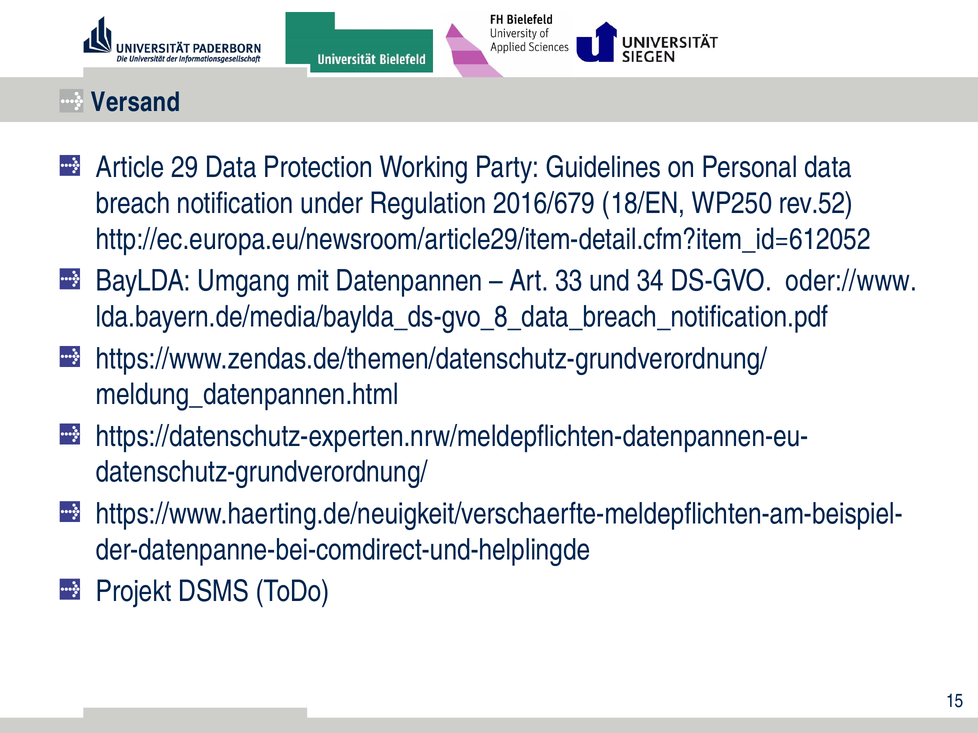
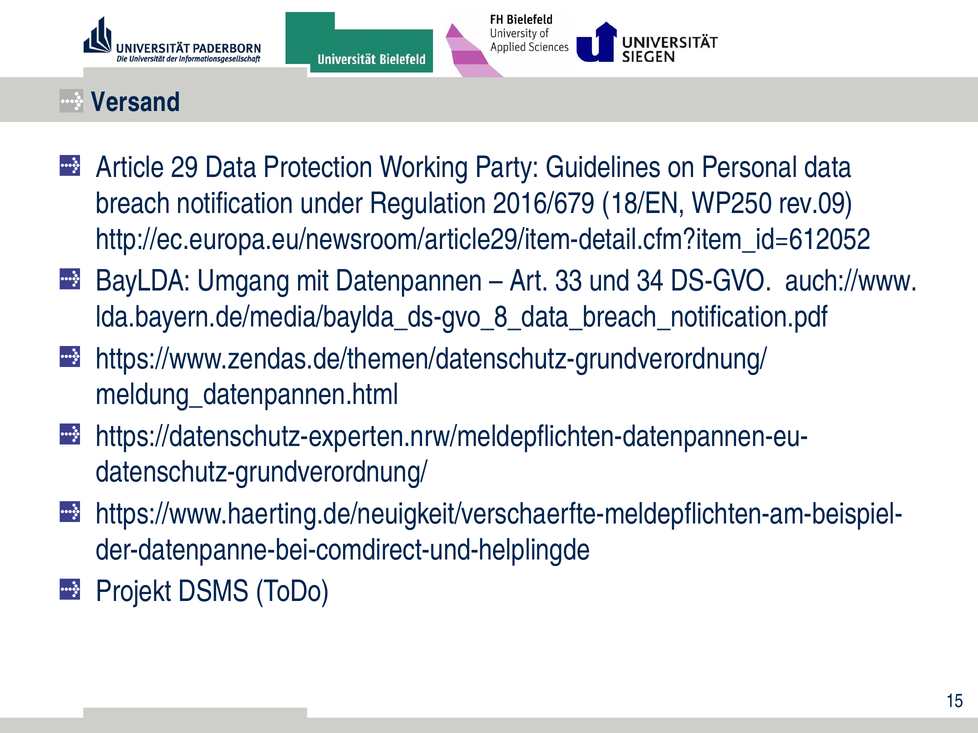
rev.52: rev.52 -> rev.09
oder://www: oder://www -> auch://www
